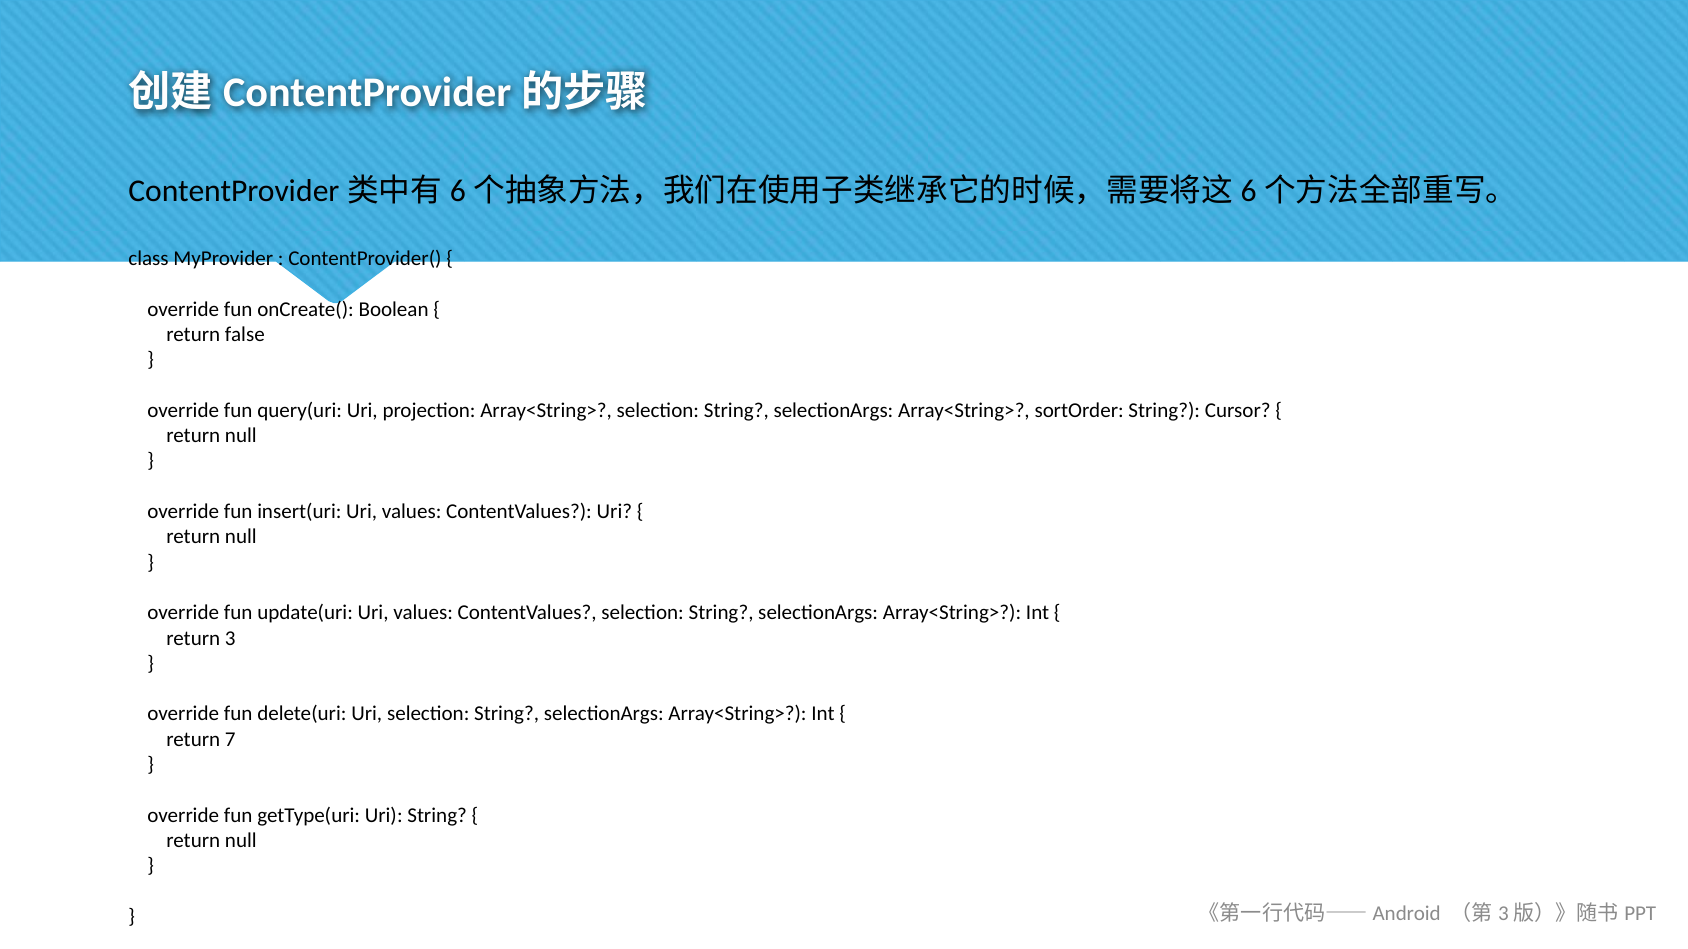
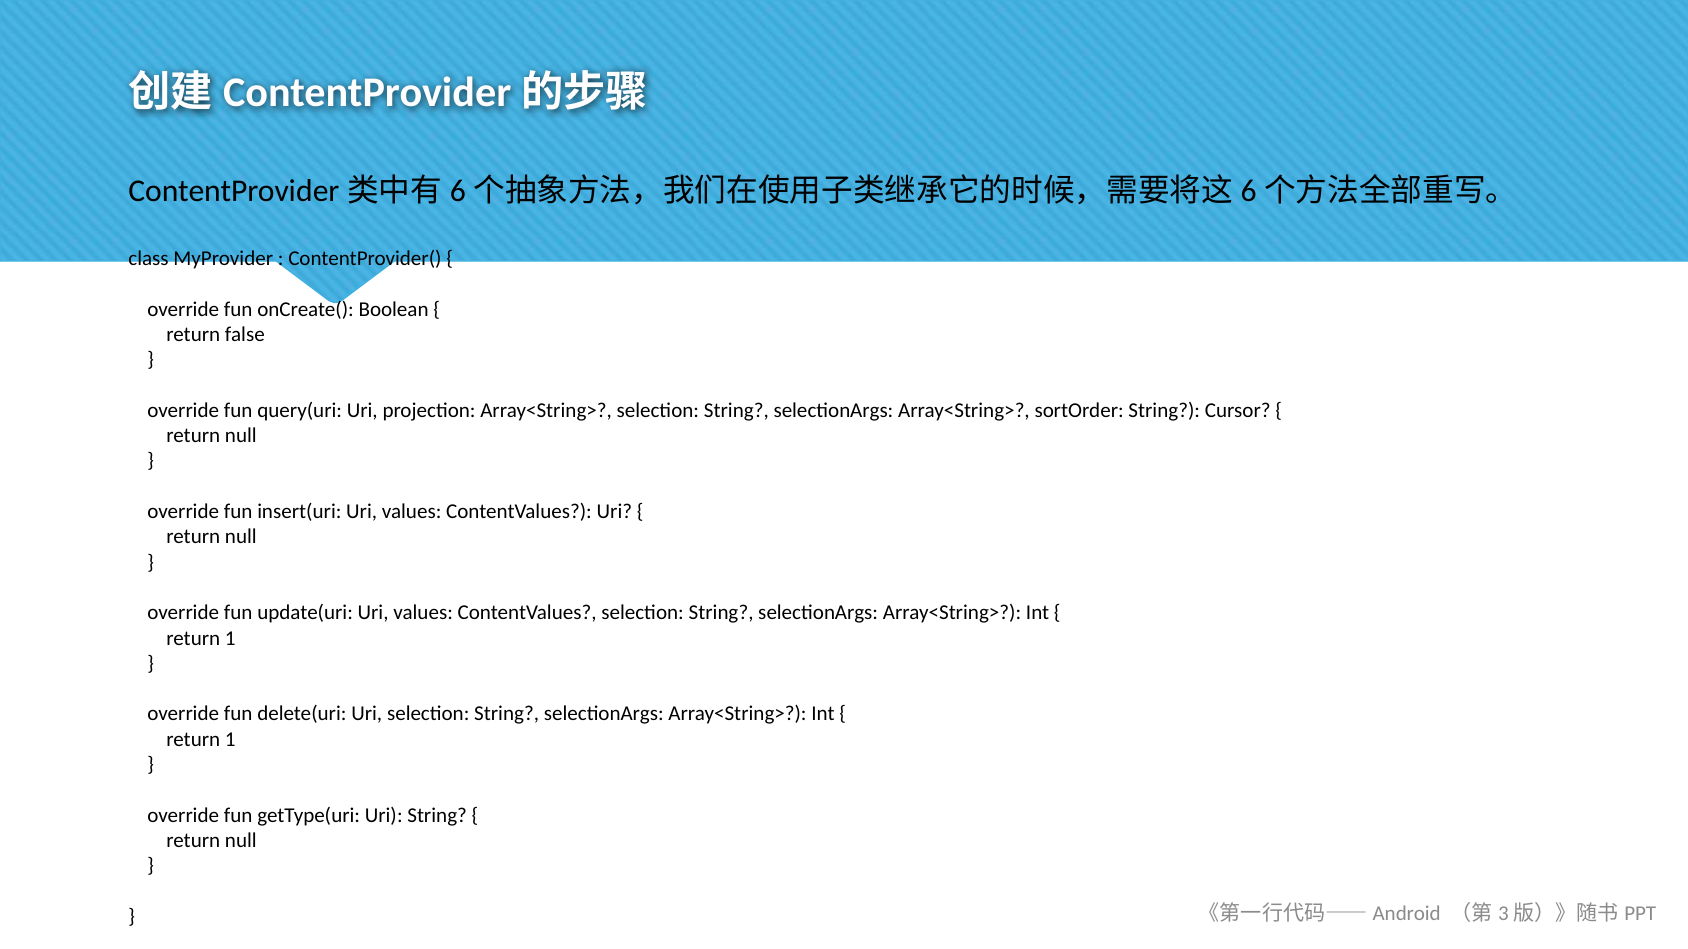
3 at (230, 638): 3 -> 1
7 at (230, 740): 7 -> 1
